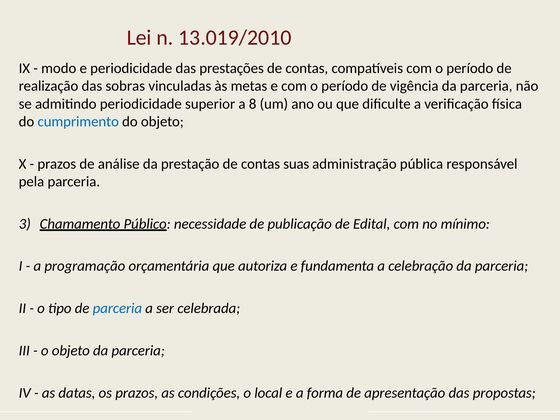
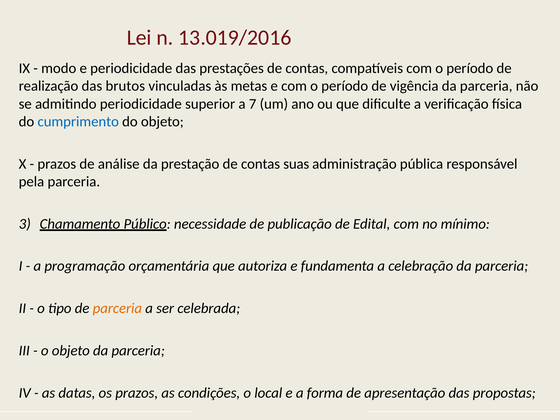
13.019/2010: 13.019/2010 -> 13.019/2016
sobras: sobras -> brutos
8: 8 -> 7
parceria at (117, 308) colour: blue -> orange
